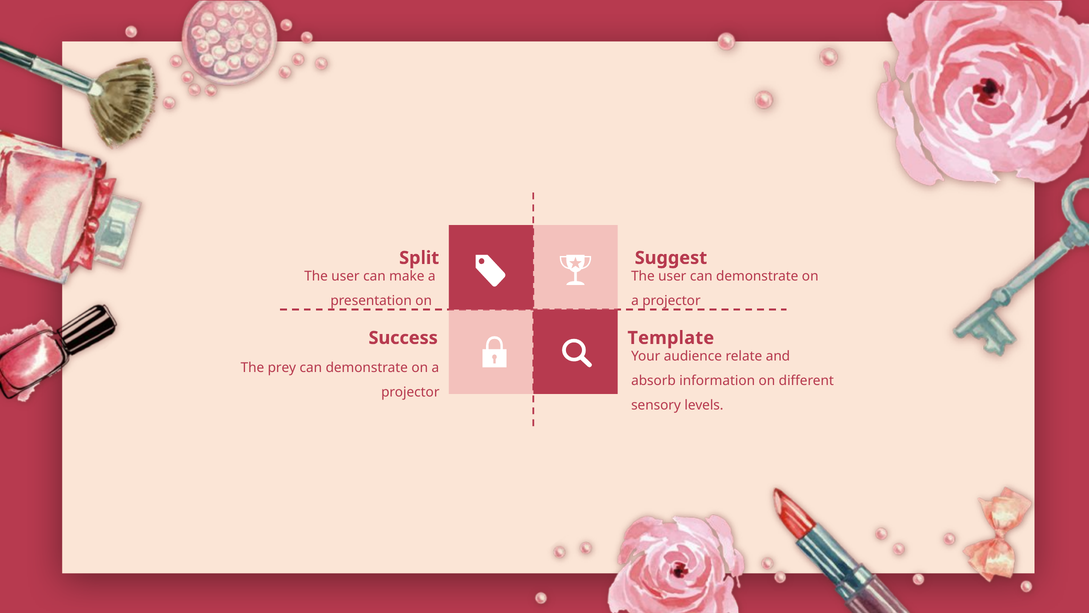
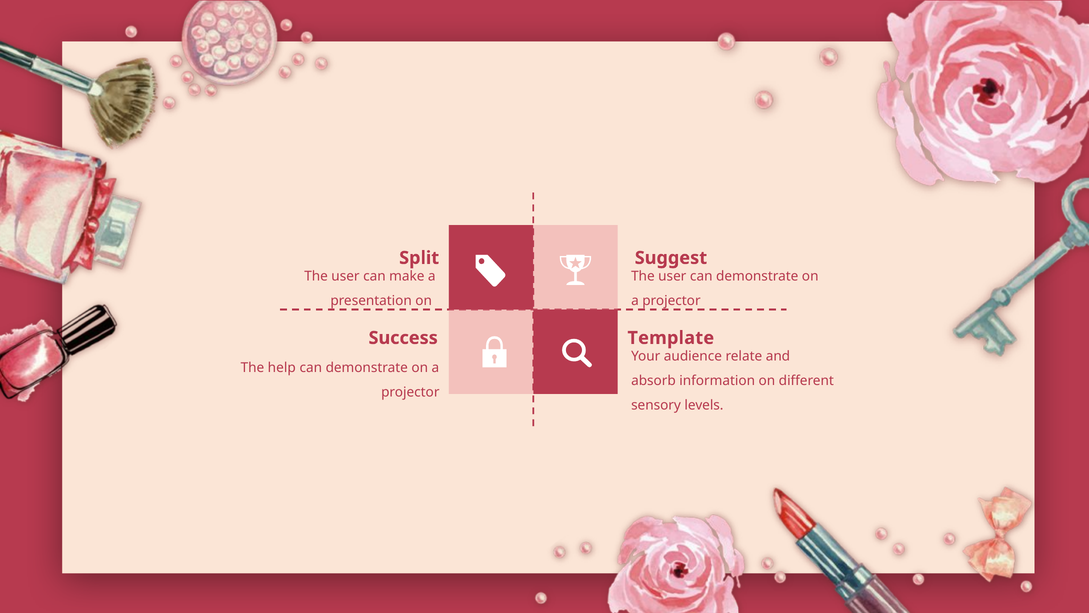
prey: prey -> help
